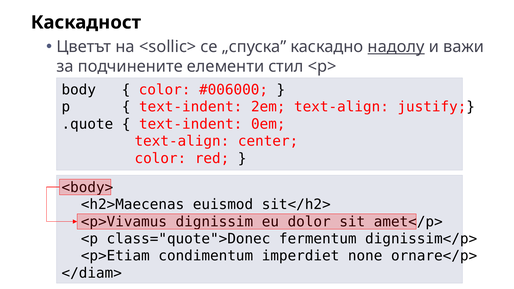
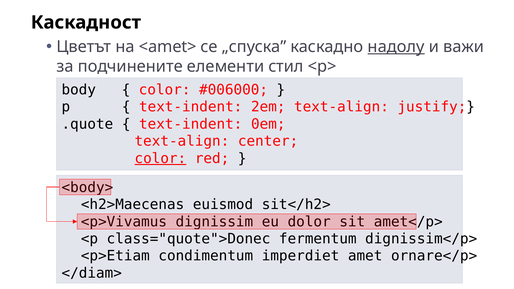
<sollic>: <sollic> -> <amet>
color at (160, 158) underline: none -> present
none: none -> amet
